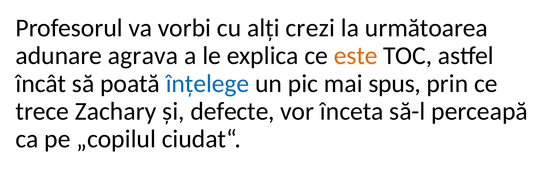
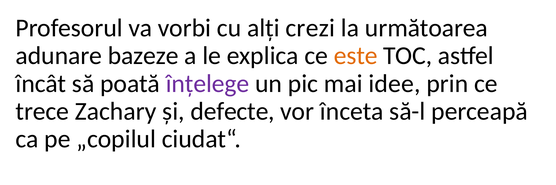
agrava: agrava -> bazeze
înțelege colour: blue -> purple
spus: spus -> idee
